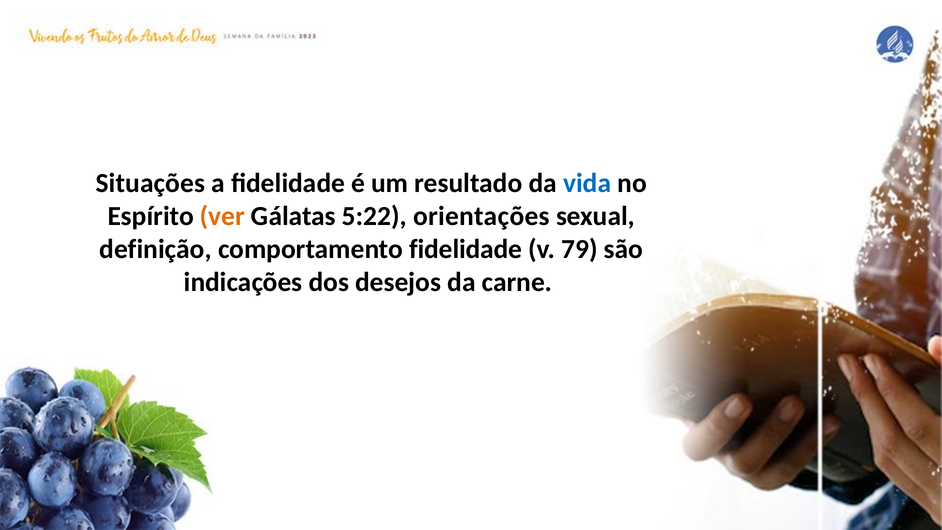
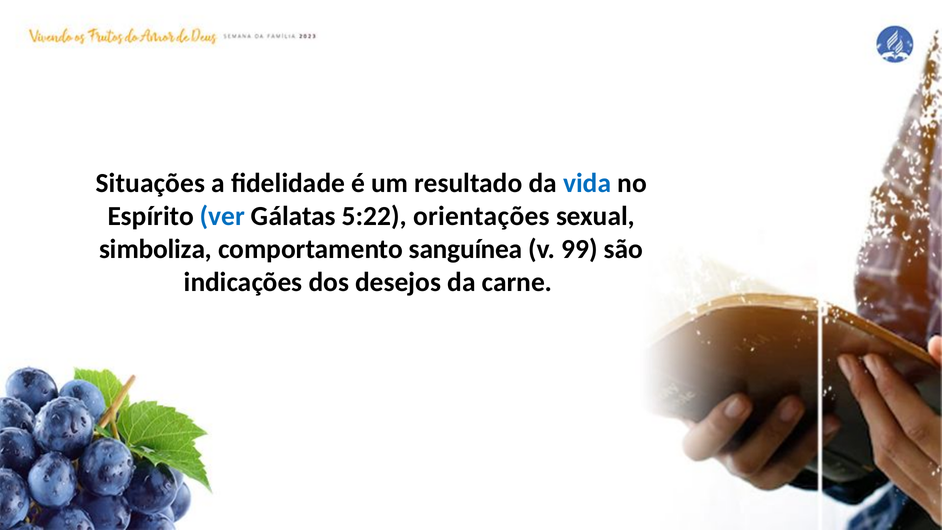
ver colour: orange -> blue
definição: definição -> simboliza
comportamento fidelidade: fidelidade -> sanguínea
79: 79 -> 99
